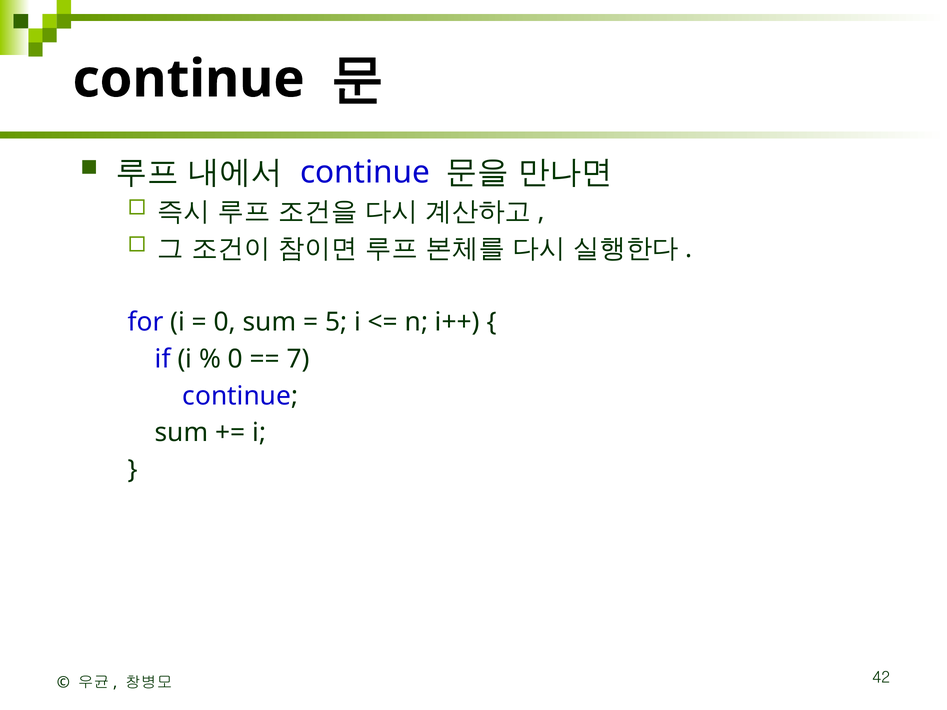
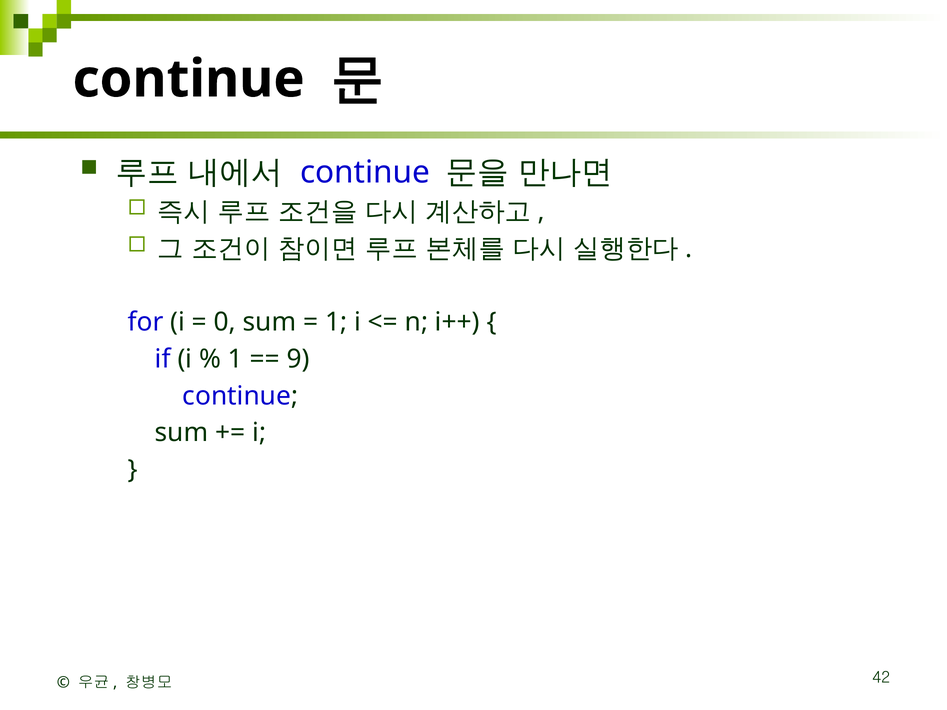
5 at (336, 322): 5 -> 1
0 at (235, 359): 0 -> 1
7: 7 -> 9
